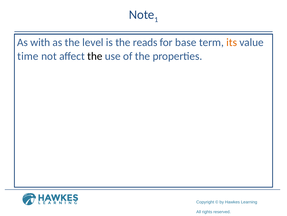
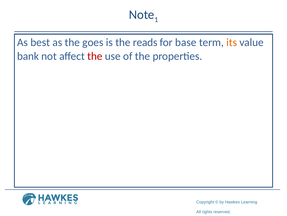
with: with -> best
level: level -> goes
time: time -> bank
the at (95, 56) colour: black -> red
